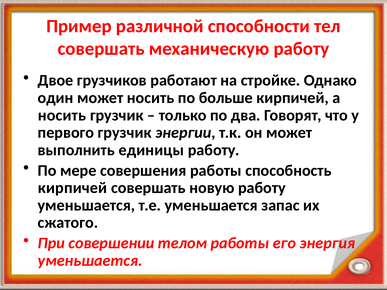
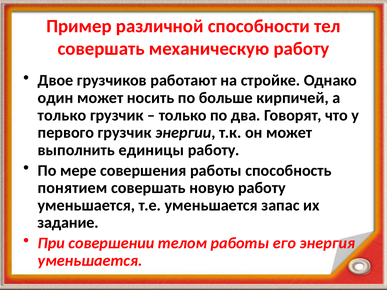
носить at (62, 115): носить -> только
кирпичей at (73, 188): кирпичей -> понятием
сжатого: сжатого -> задание
